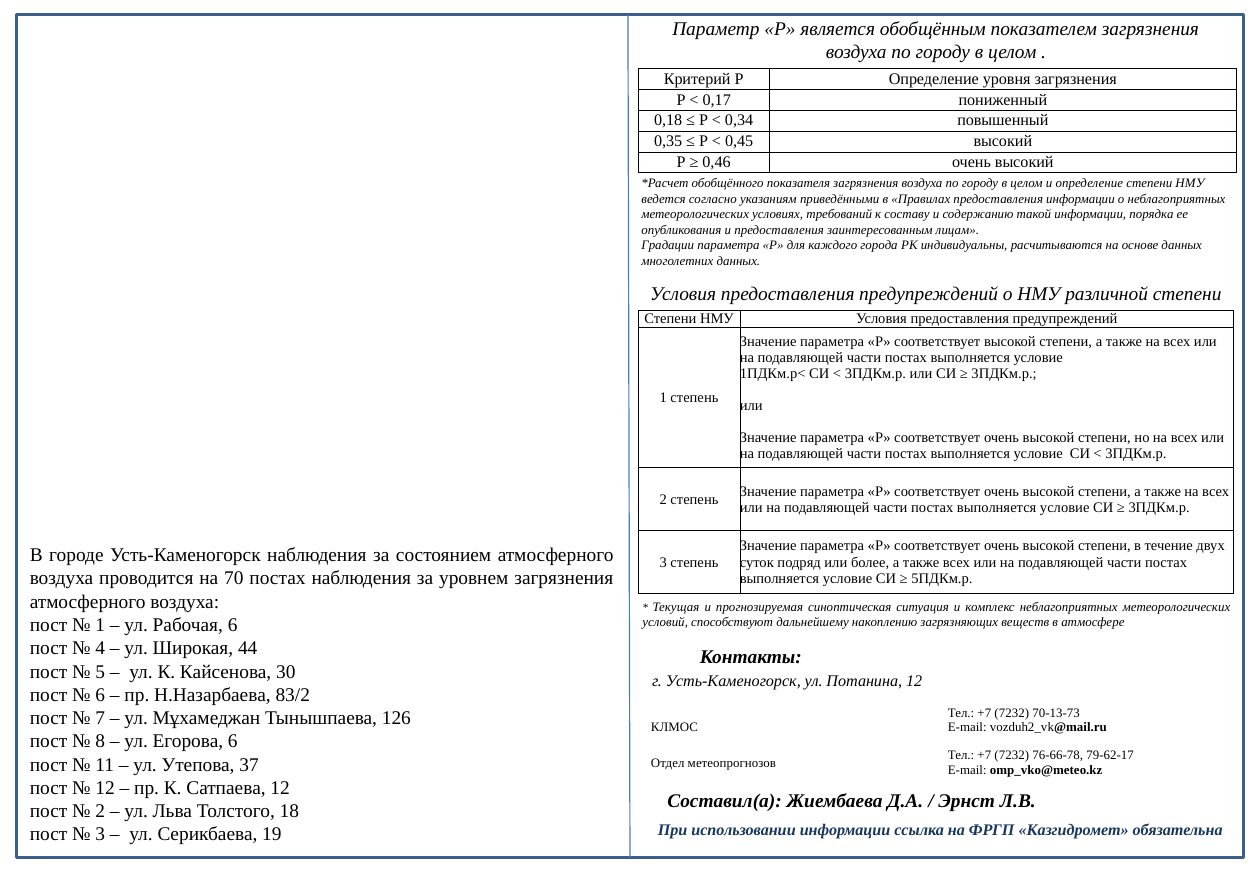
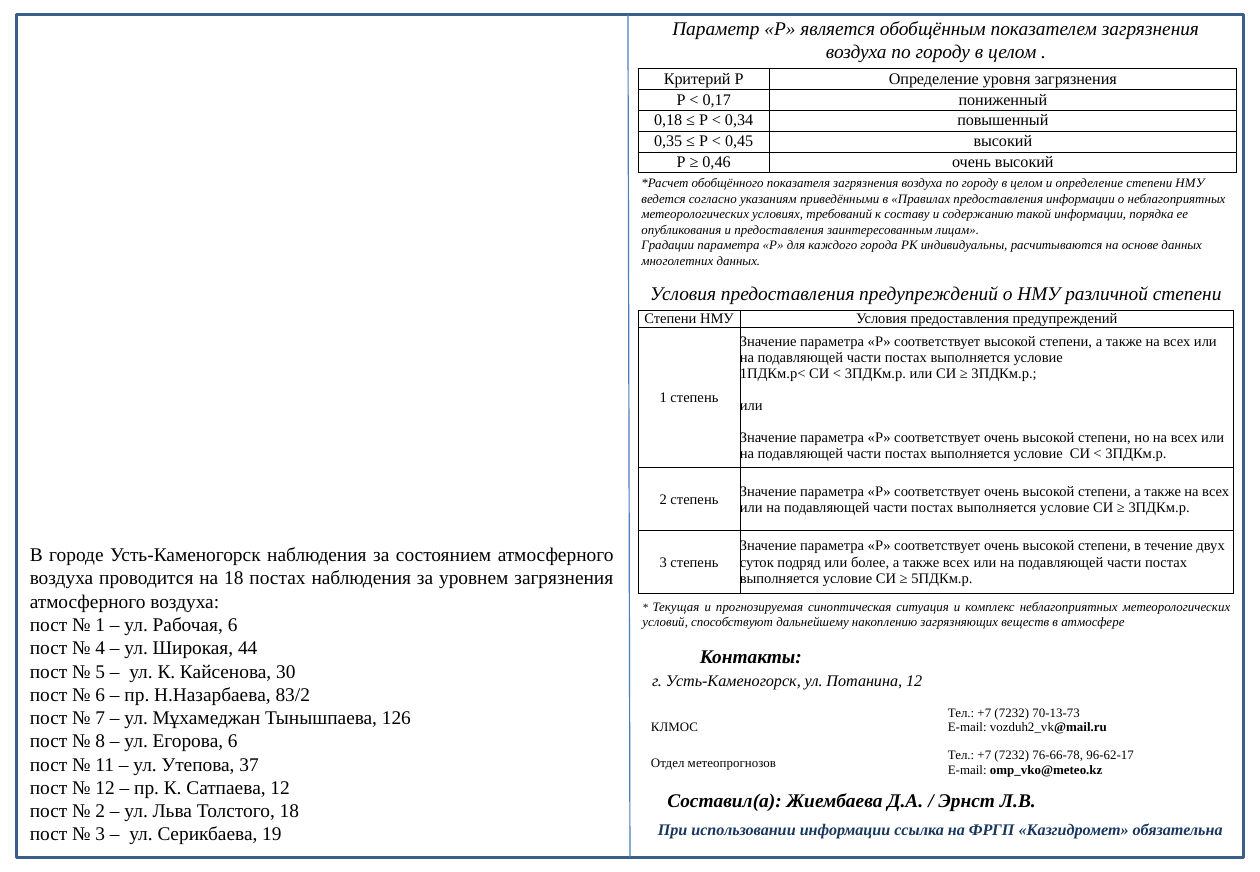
на 70: 70 -> 18
79-62-17: 79-62-17 -> 96-62-17
